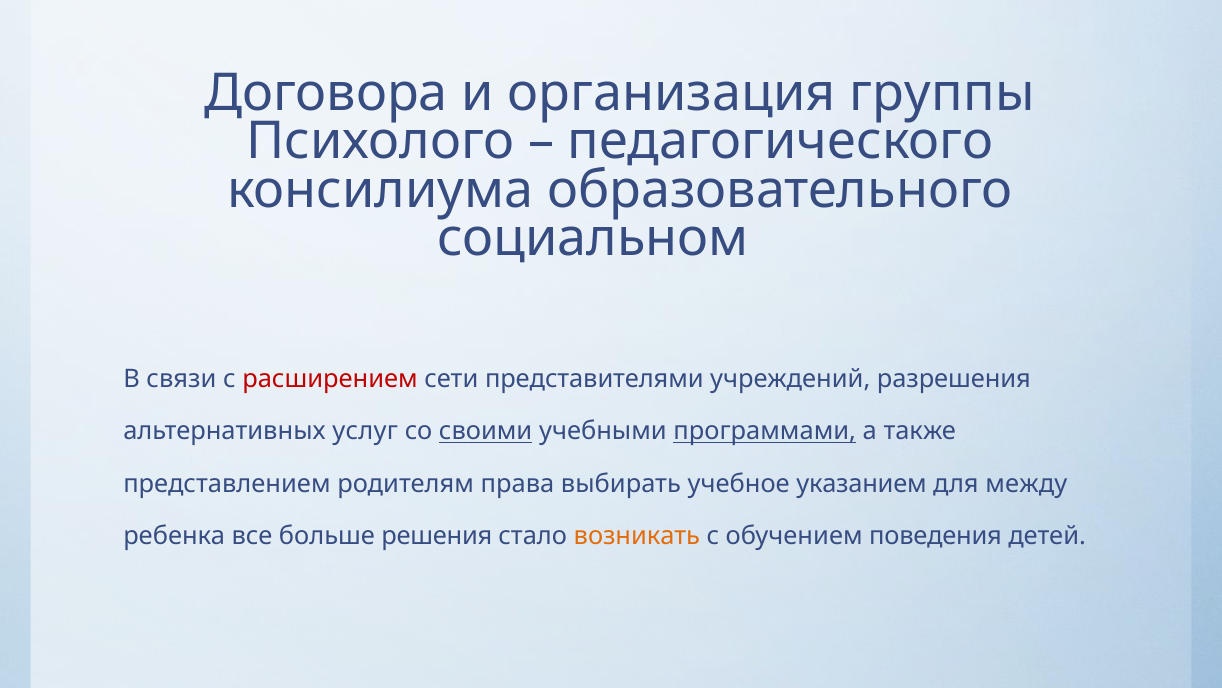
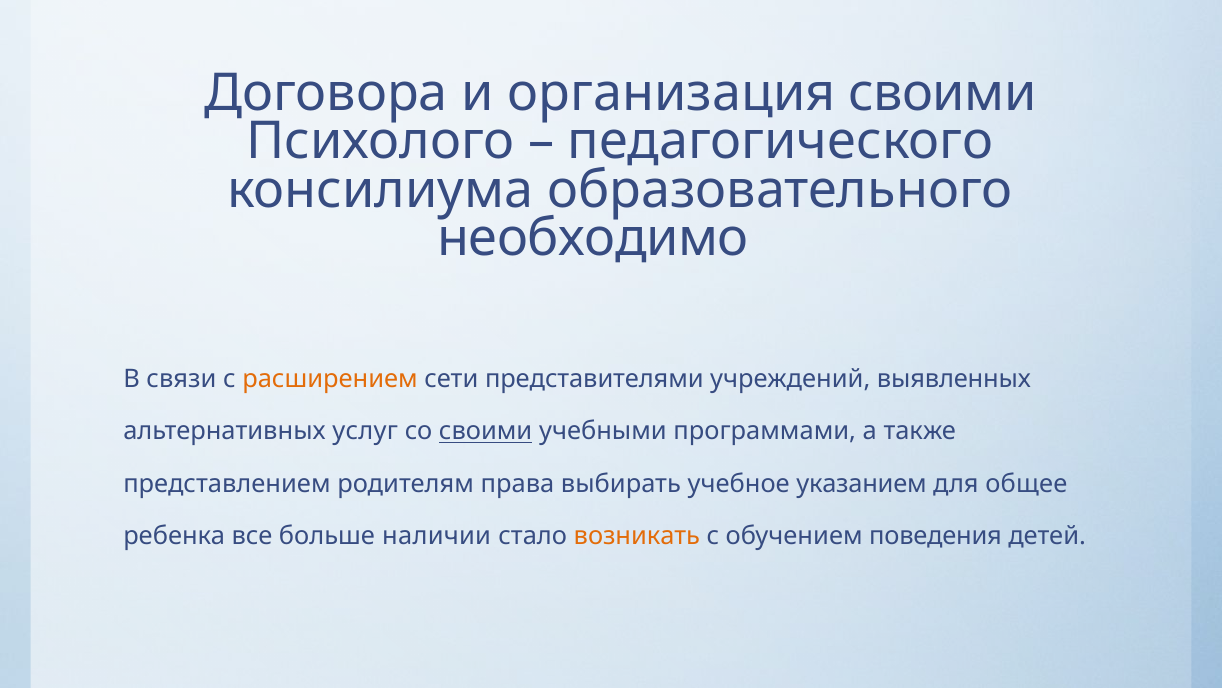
организация группы: группы -> своими
социальном: социальном -> необходимо
расширением colour: red -> orange
разрешения: разрешения -> выявленных
программами underline: present -> none
между: между -> общее
решения: решения -> наличии
